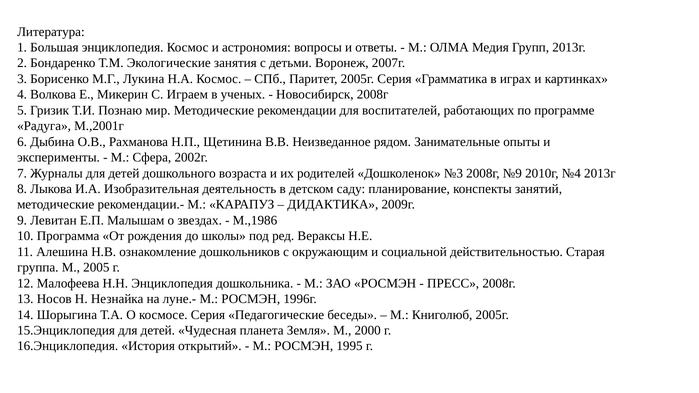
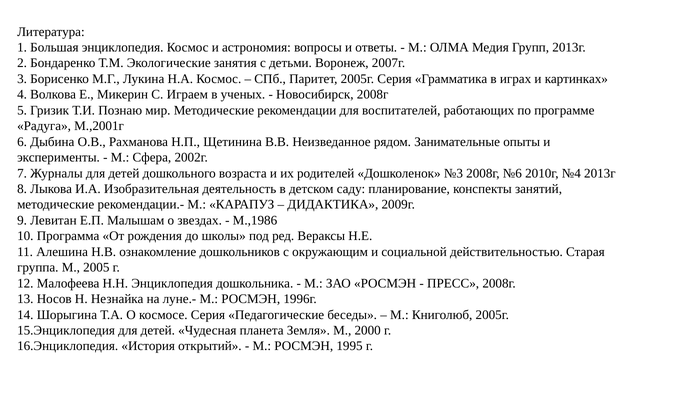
№9: №9 -> №6
